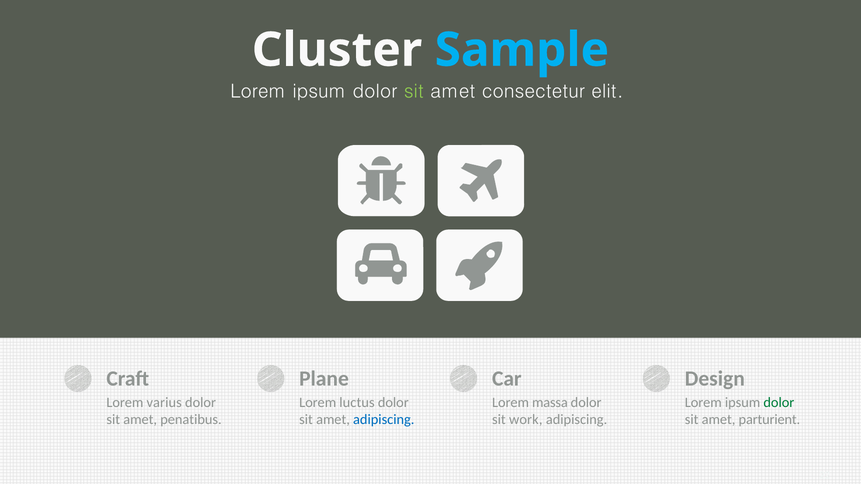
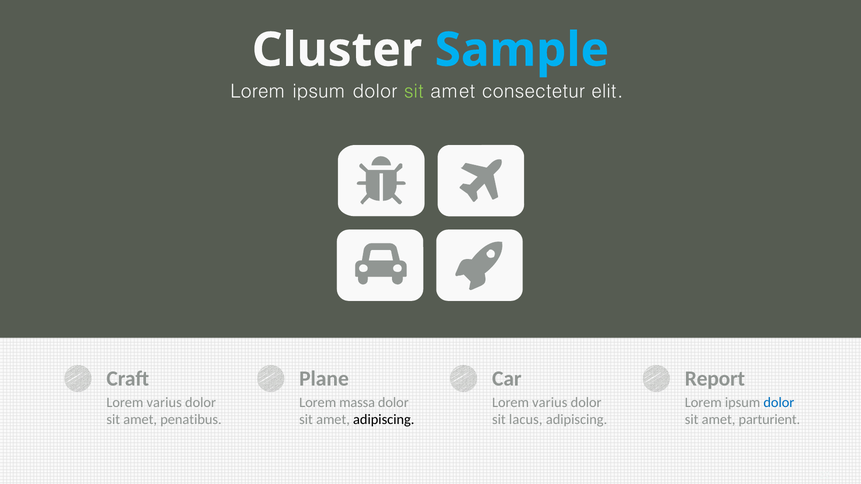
Design: Design -> Report
luctus: luctus -> massa
massa at (550, 403): massa -> varius
dolor at (779, 403) colour: green -> blue
adipiscing at (384, 420) colour: blue -> black
work: work -> lacus
